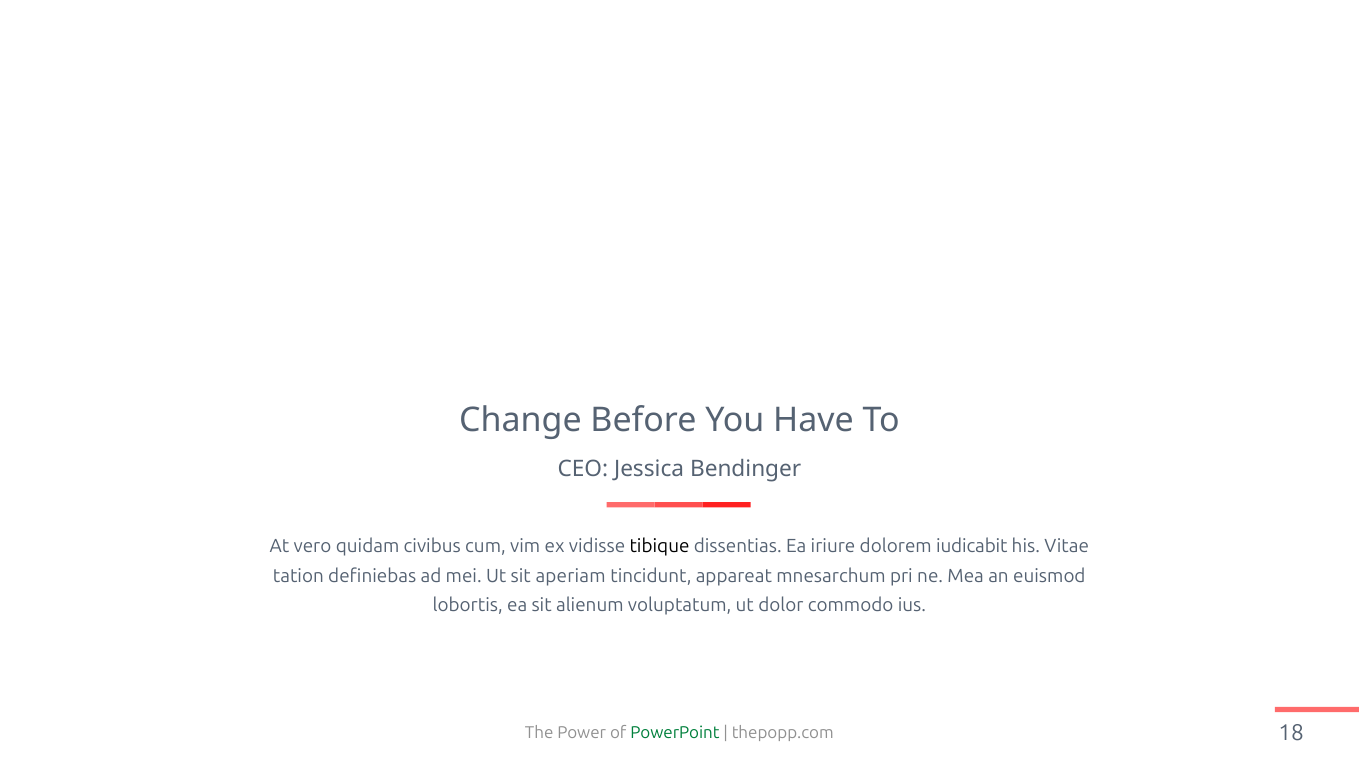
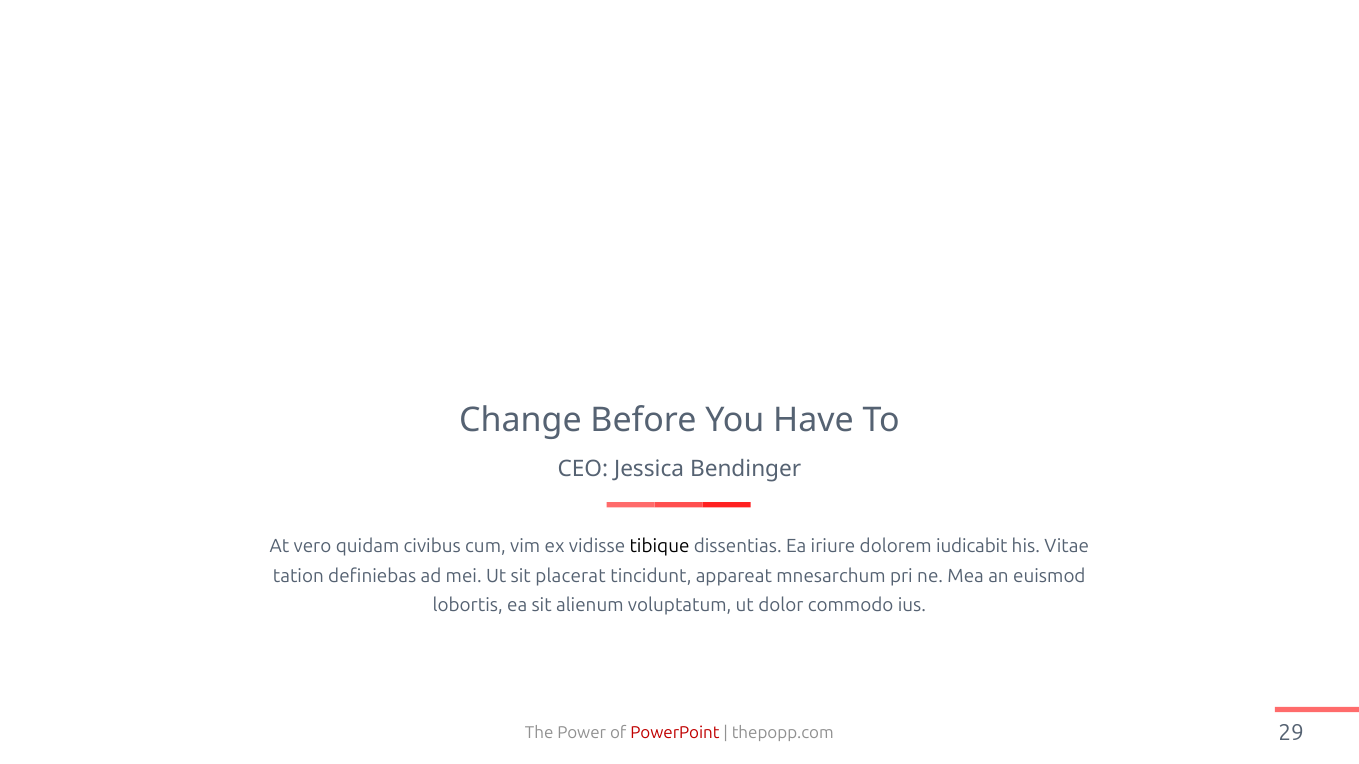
aperiam: aperiam -> placerat
PowerPoint colour: green -> red
18: 18 -> 29
